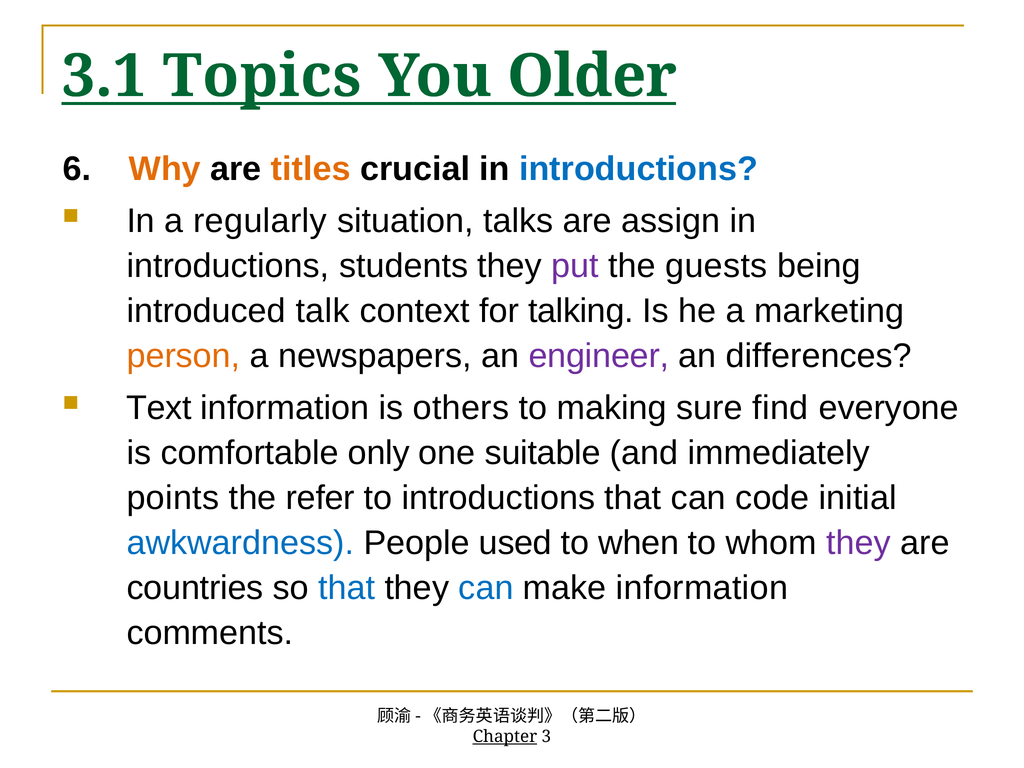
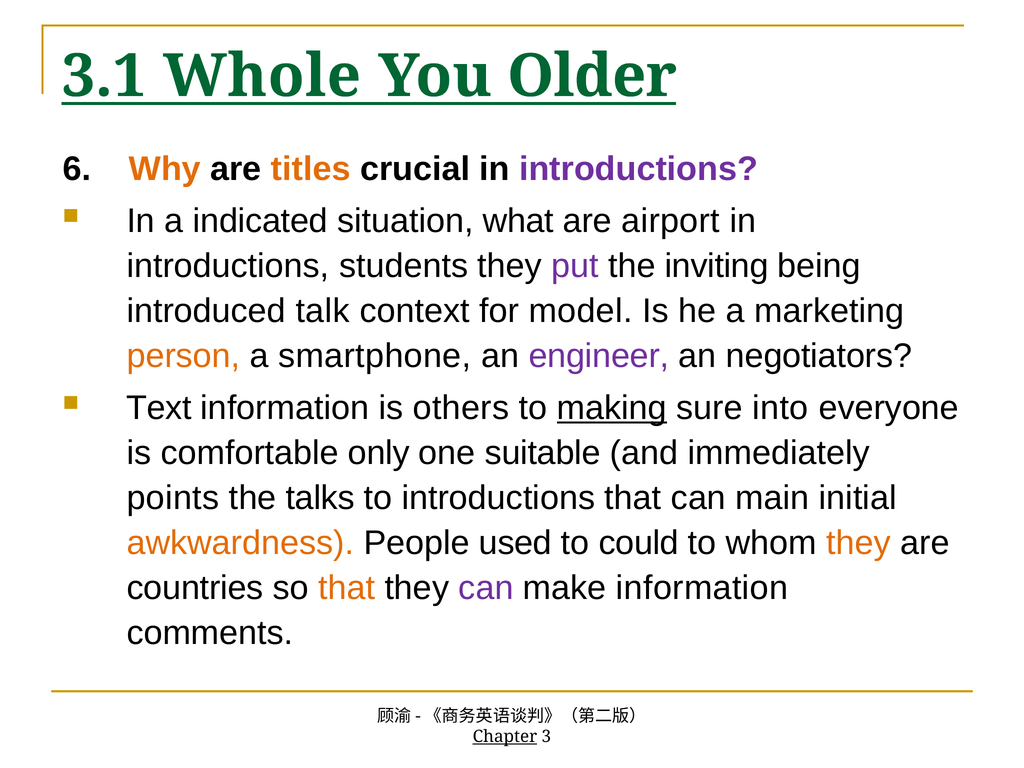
Topics: Topics -> Whole
introductions at (639, 169) colour: blue -> purple
regularly: regularly -> indicated
talks: talks -> what
assign: assign -> airport
guests: guests -> inviting
talking: talking -> model
newspapers: newspapers -> smartphone
differences: differences -> negotiators
making underline: none -> present
find: find -> into
refer: refer -> talks
code: code -> main
awkwardness colour: blue -> orange
when: when -> could
they at (858, 543) colour: purple -> orange
that at (347, 588) colour: blue -> orange
can at (486, 588) colour: blue -> purple
